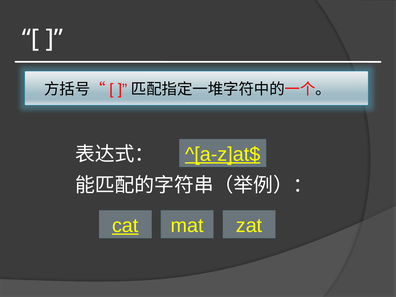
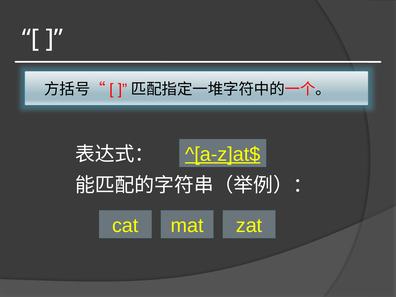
cat underline: present -> none
